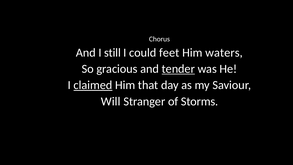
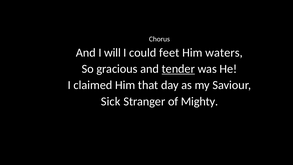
still: still -> will
claimed underline: present -> none
Will: Will -> Sick
Storms: Storms -> Mighty
